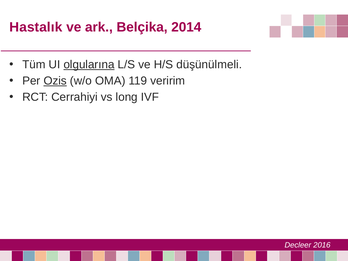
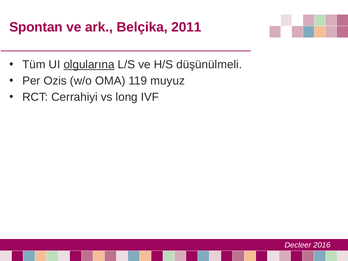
Hastalık: Hastalık -> Spontan
2014: 2014 -> 2011
Ozis underline: present -> none
veririm: veririm -> muyuz
